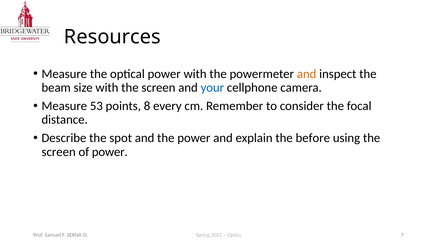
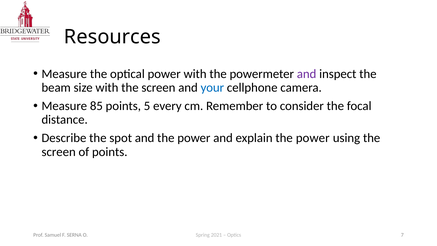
and at (307, 74) colour: orange -> purple
53: 53 -> 85
8: 8 -> 5
explain the before: before -> power
of power: power -> points
